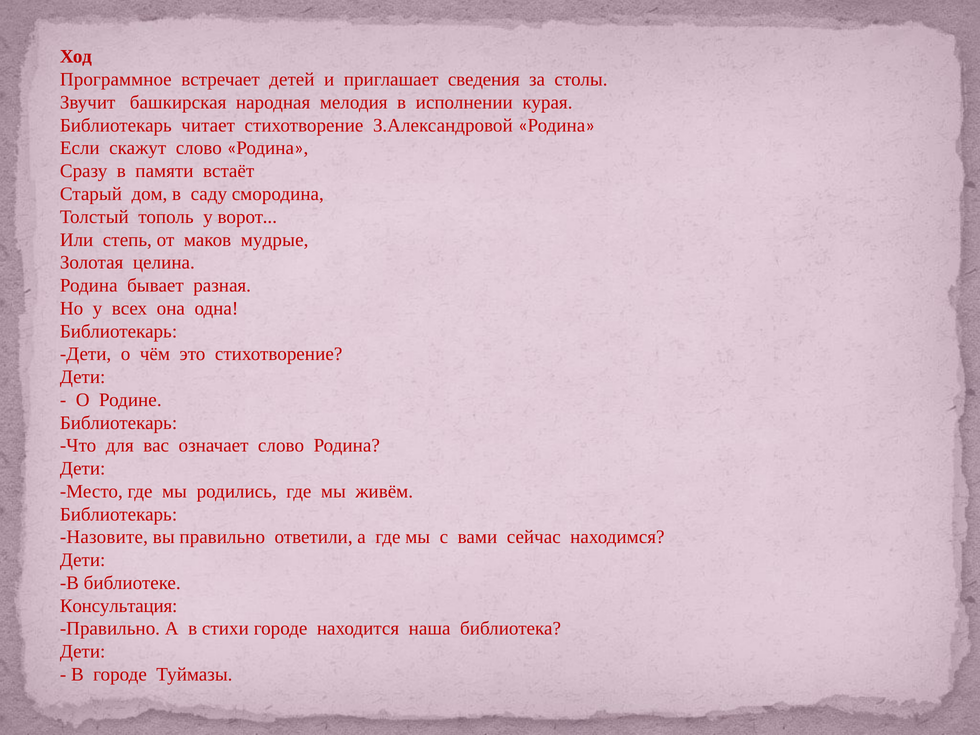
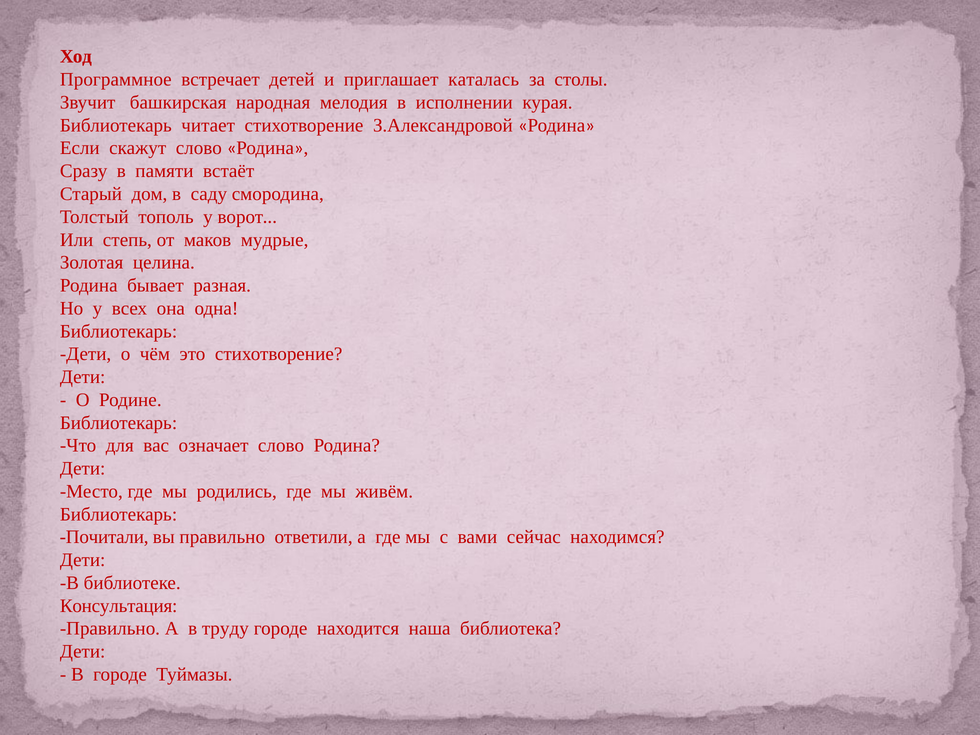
сведения: сведения -> каталась
Назовите: Назовите -> Почитали
стихи: стихи -> труду
